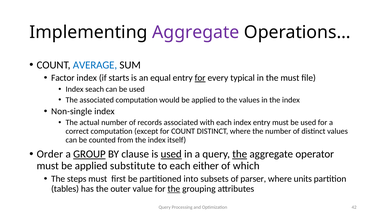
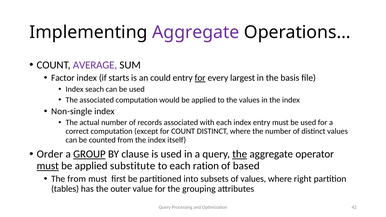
AVERAGE colour: blue -> purple
equal: equal -> could
typical: typical -> largest
the must: must -> basis
used at (171, 154) underline: present -> none
must at (48, 166) underline: none -> present
either: either -> ration
which: which -> based
The steps: steps -> from
of parser: parser -> values
units: units -> right
the at (174, 189) underline: present -> none
